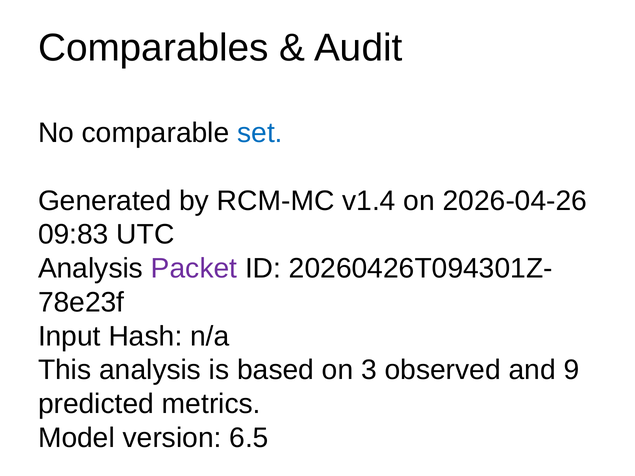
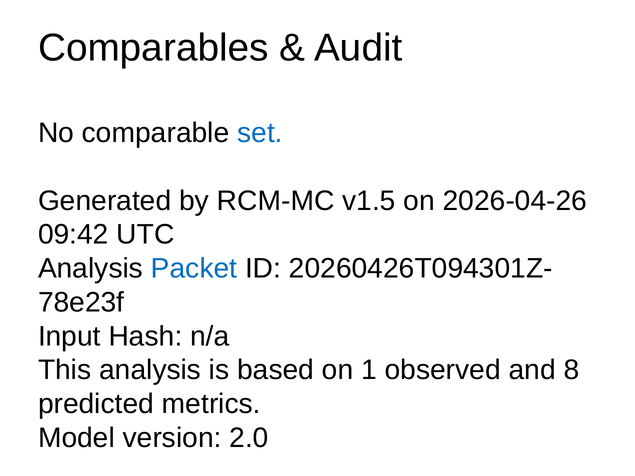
v1.4: v1.4 -> v1.5
09:83: 09:83 -> 09:42
Packet colour: purple -> blue
3: 3 -> 1
9: 9 -> 8
6.5: 6.5 -> 2.0
